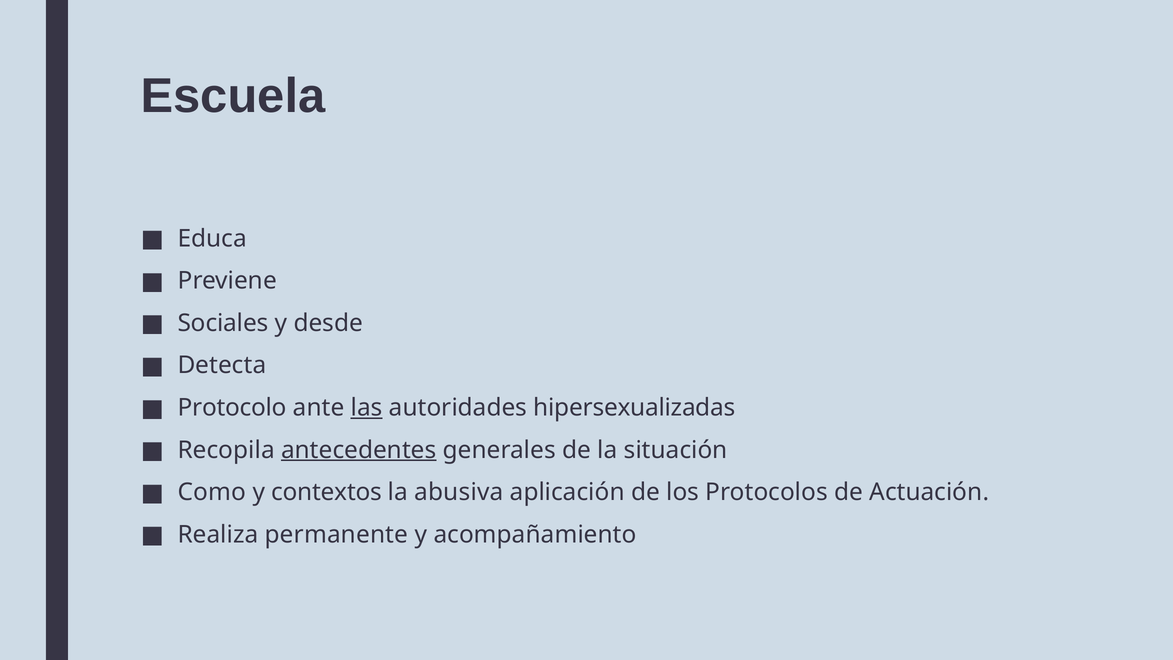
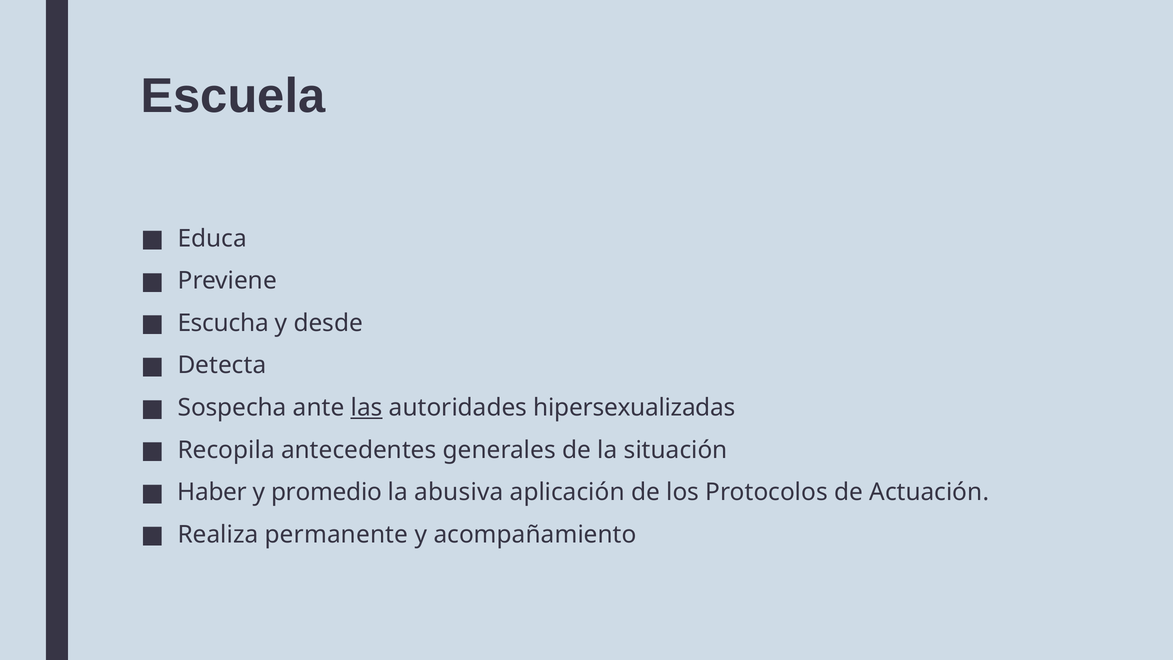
Sociales: Sociales -> Escucha
Protocolo: Protocolo -> Sospecha
antecedentes underline: present -> none
Como: Como -> Haber
contextos: contextos -> promedio
